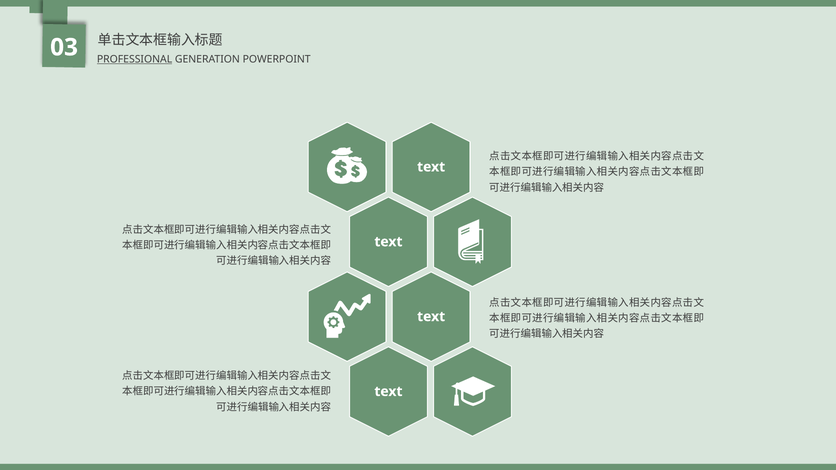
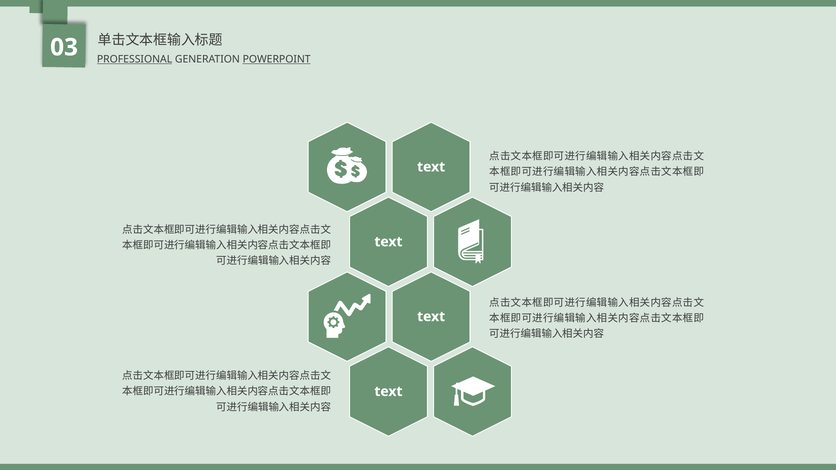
POWERPOINT underline: none -> present
